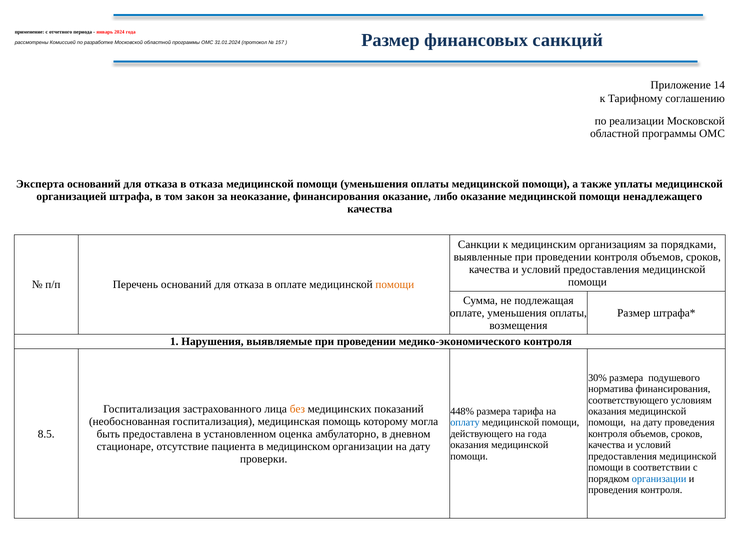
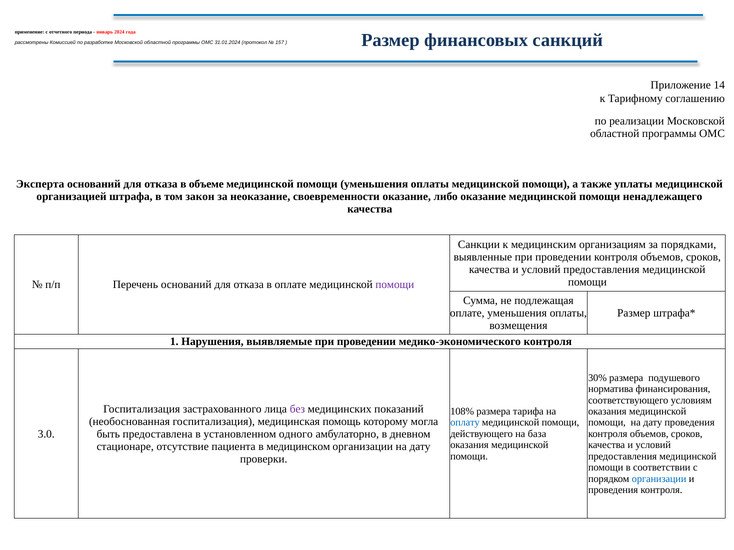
в отказа: отказа -> объеме
неоказание финансирования: финансирования -> своевременности
помощи at (395, 285) colour: orange -> purple
без colour: orange -> purple
448%: 448% -> 108%
8.5: 8.5 -> 3.0
оценка: оценка -> одного
на года: года -> база
